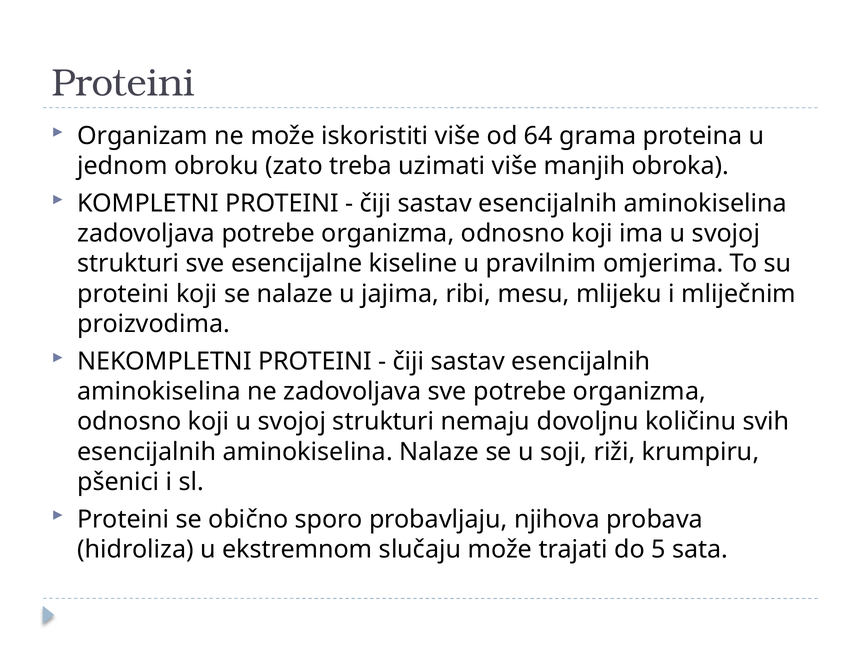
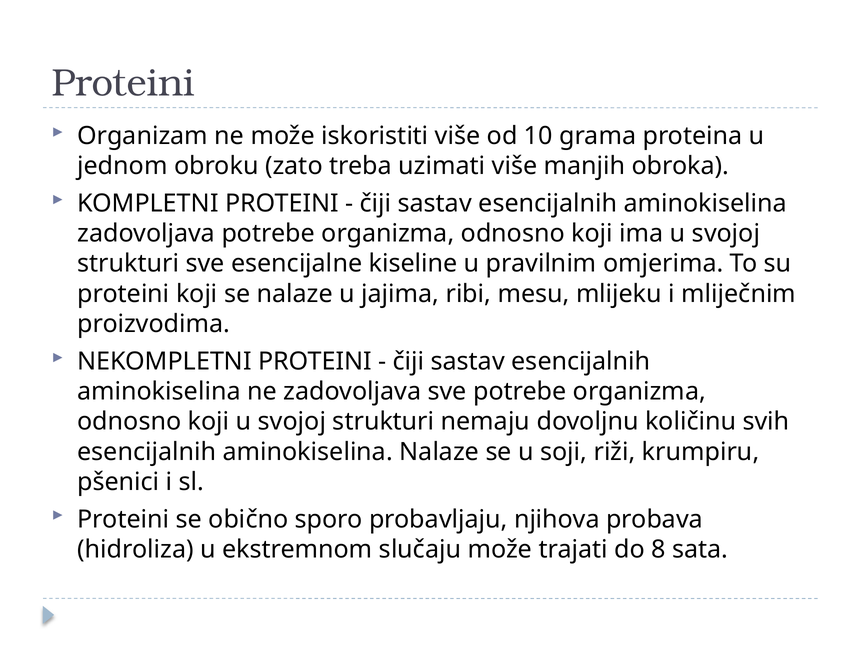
64: 64 -> 10
5: 5 -> 8
